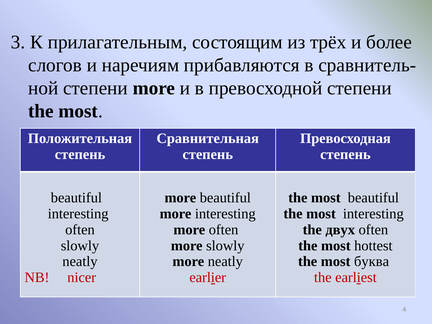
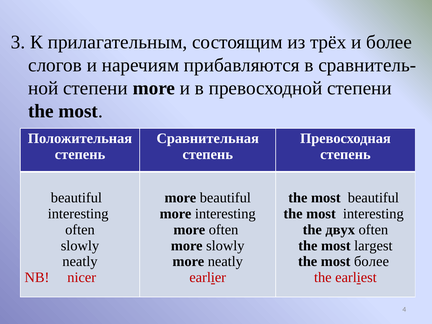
hottest: hottest -> largest
most буква: буква -> более
